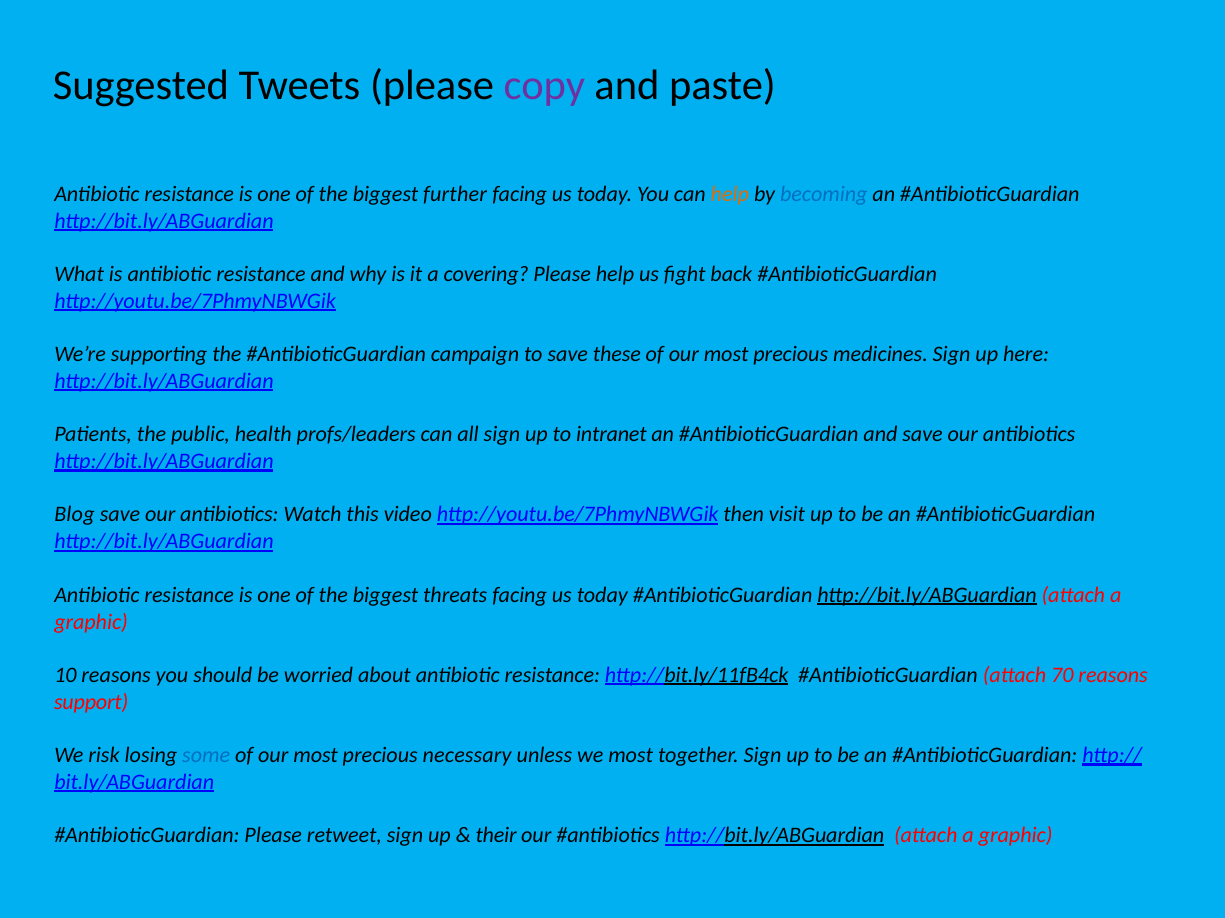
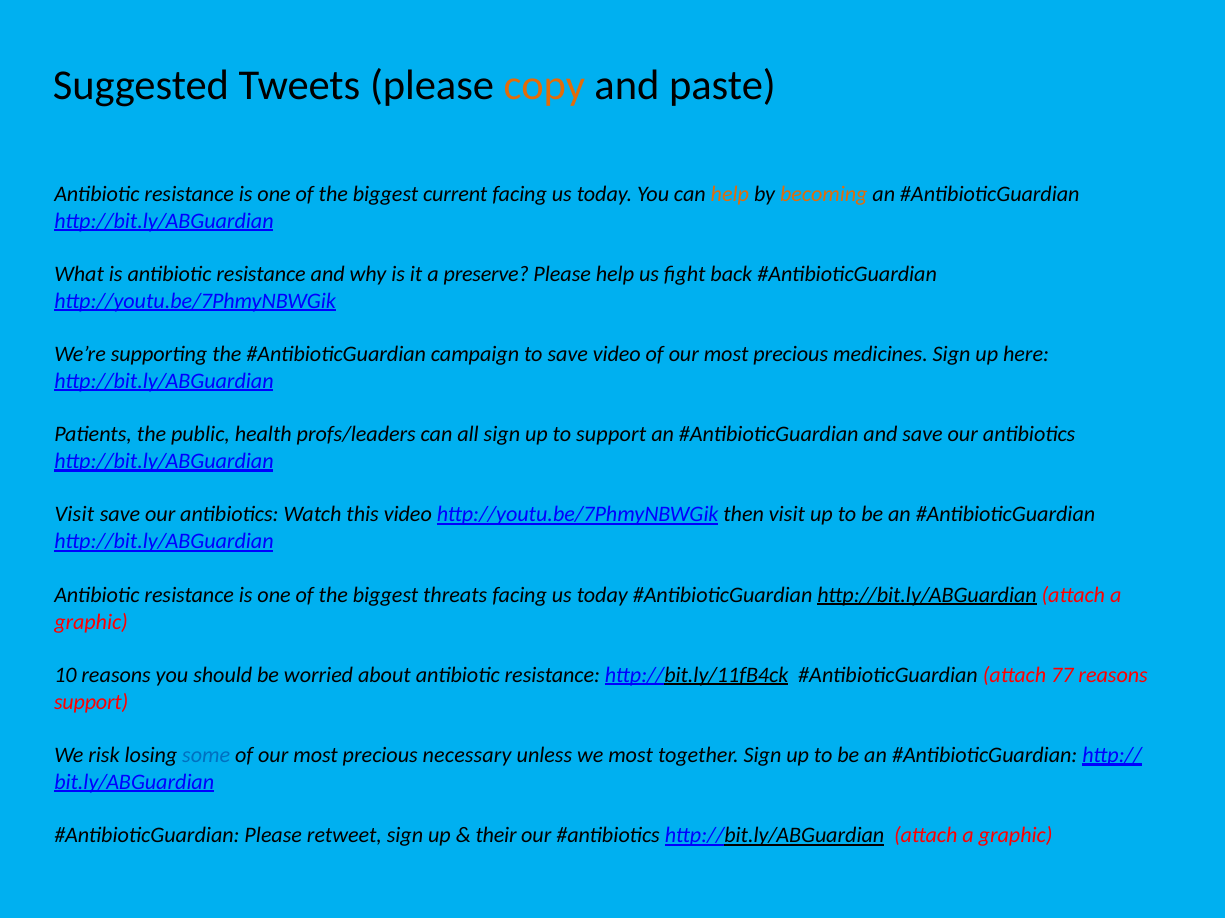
copy colour: purple -> orange
further: further -> current
becoming colour: blue -> orange
covering: covering -> preserve
save these: these -> video
to intranet: intranet -> support
Blog at (74, 515): Blog -> Visit
70: 70 -> 77
